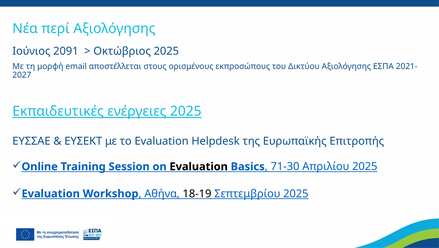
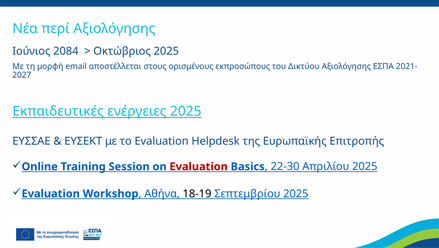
2091: 2091 -> 2084
Evaluation at (199, 167) colour: black -> red
71-30: 71-30 -> 22-30
